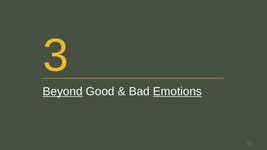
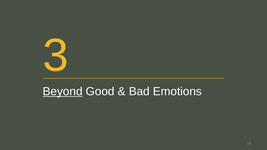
Emotions underline: present -> none
